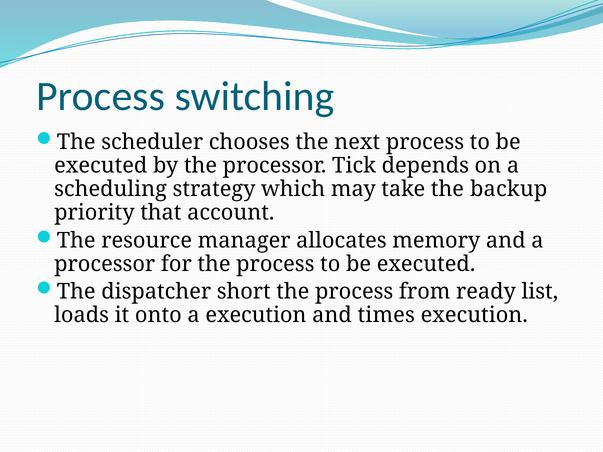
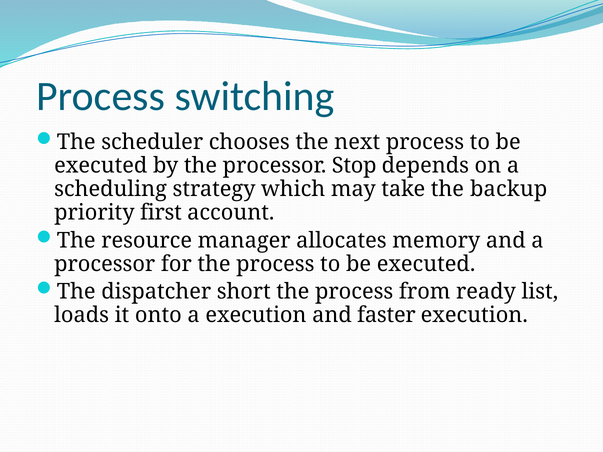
Tick: Tick -> Stop
that: that -> first
times: times -> faster
